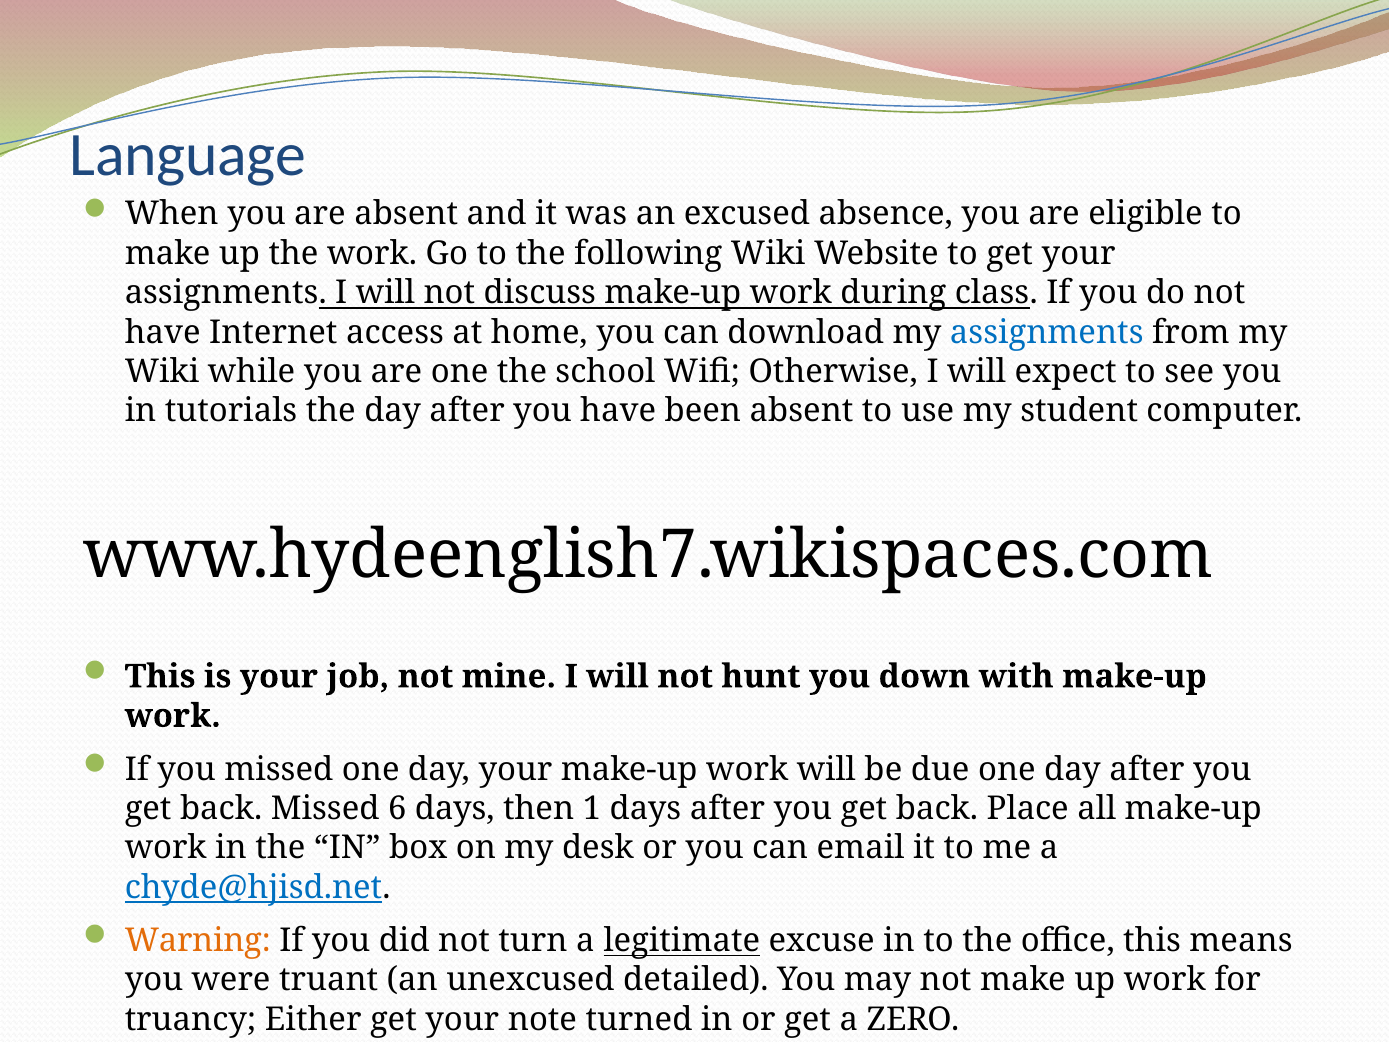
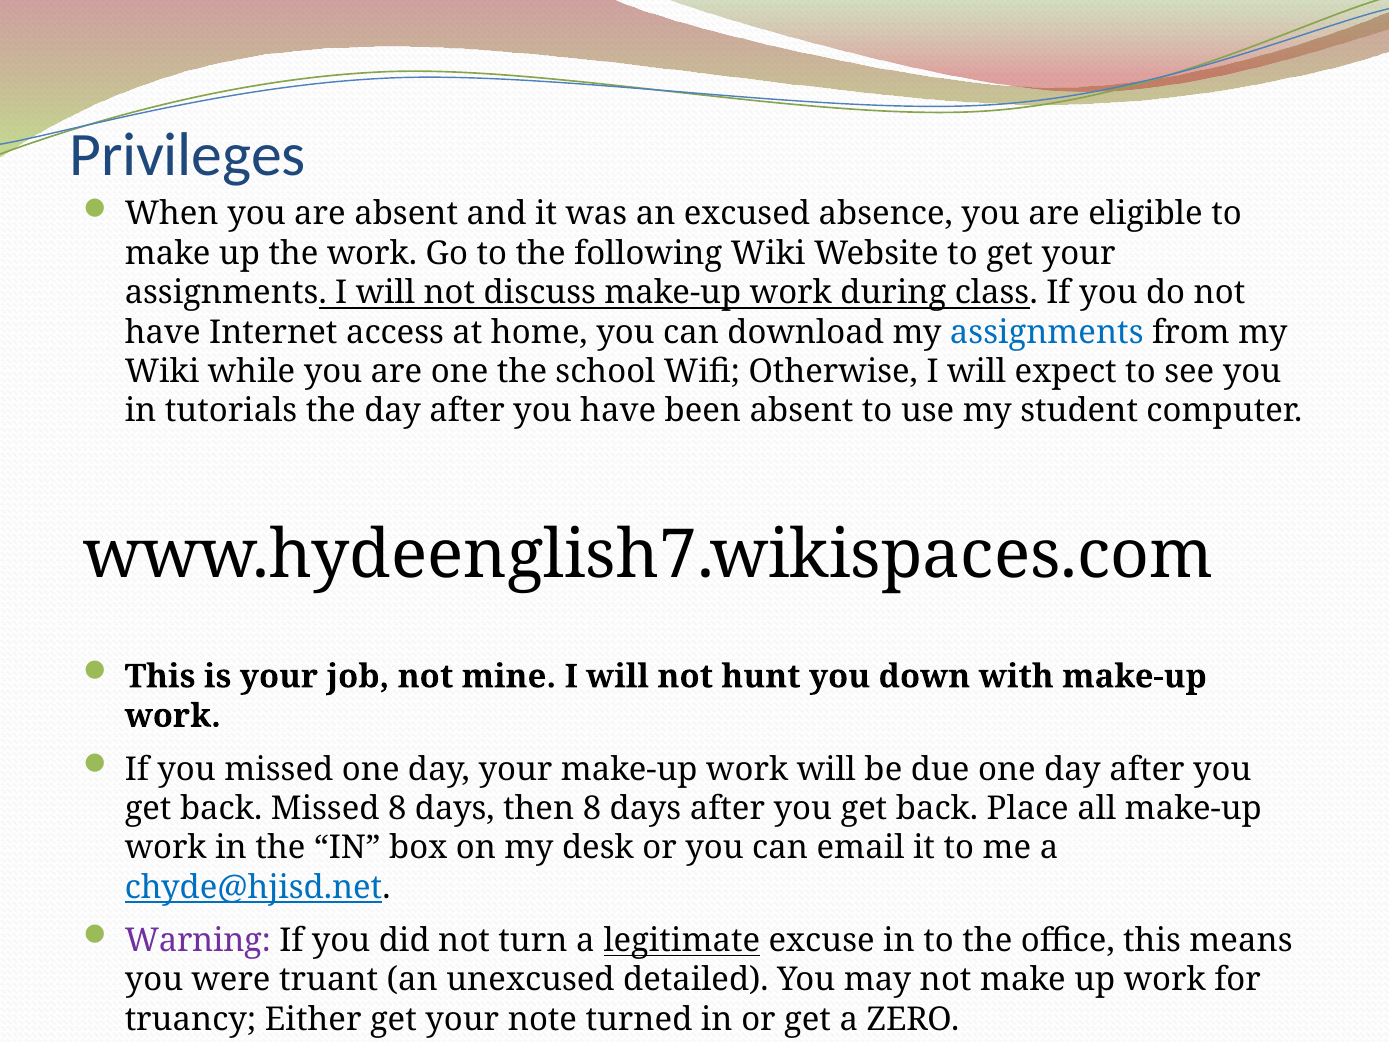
Language: Language -> Privileges
Missed 6: 6 -> 8
then 1: 1 -> 8
Warning colour: orange -> purple
